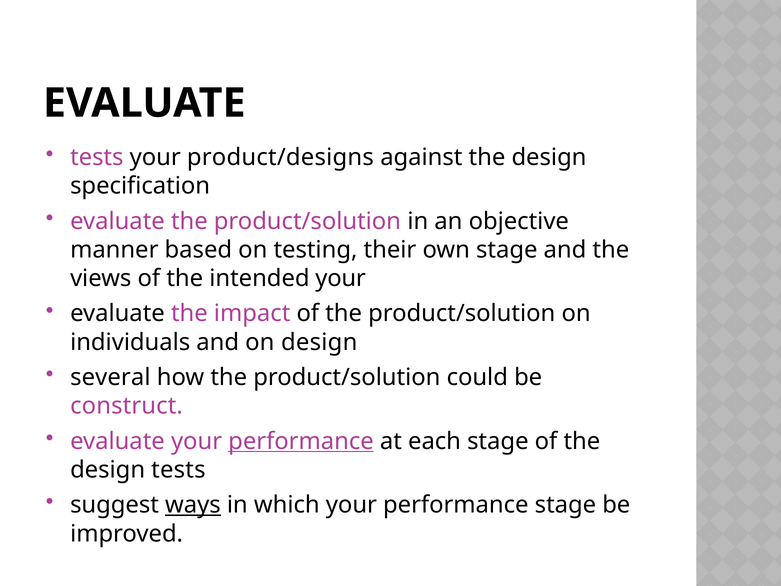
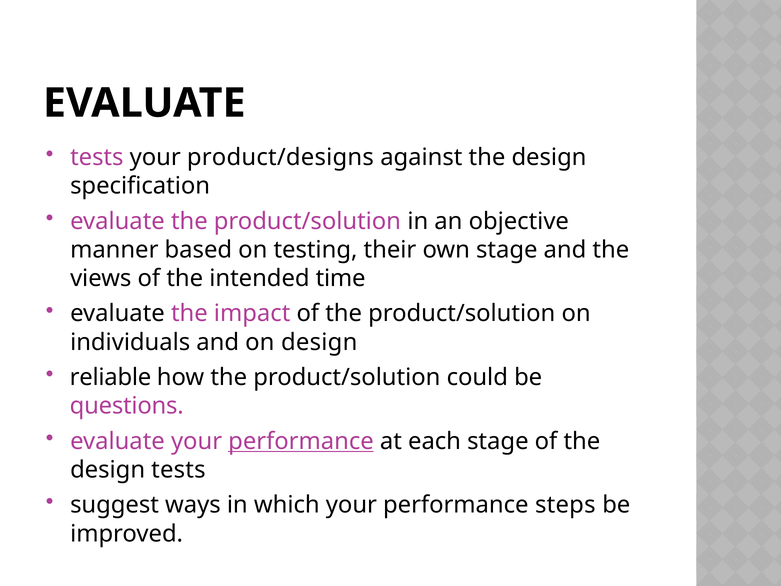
intended your: your -> time
several: several -> reliable
construct: construct -> questions
ways underline: present -> none
performance stage: stage -> steps
